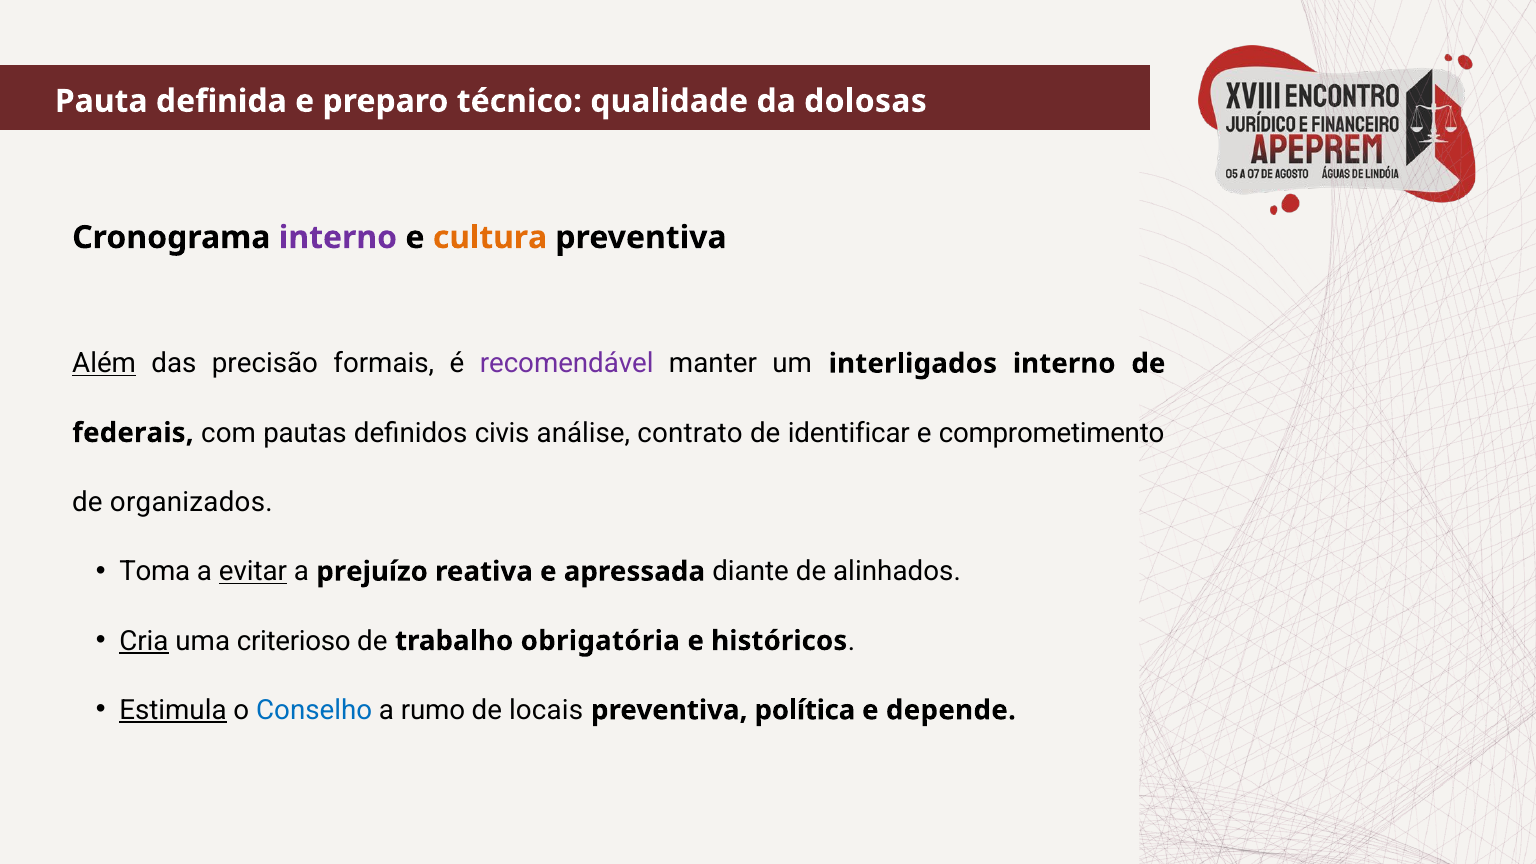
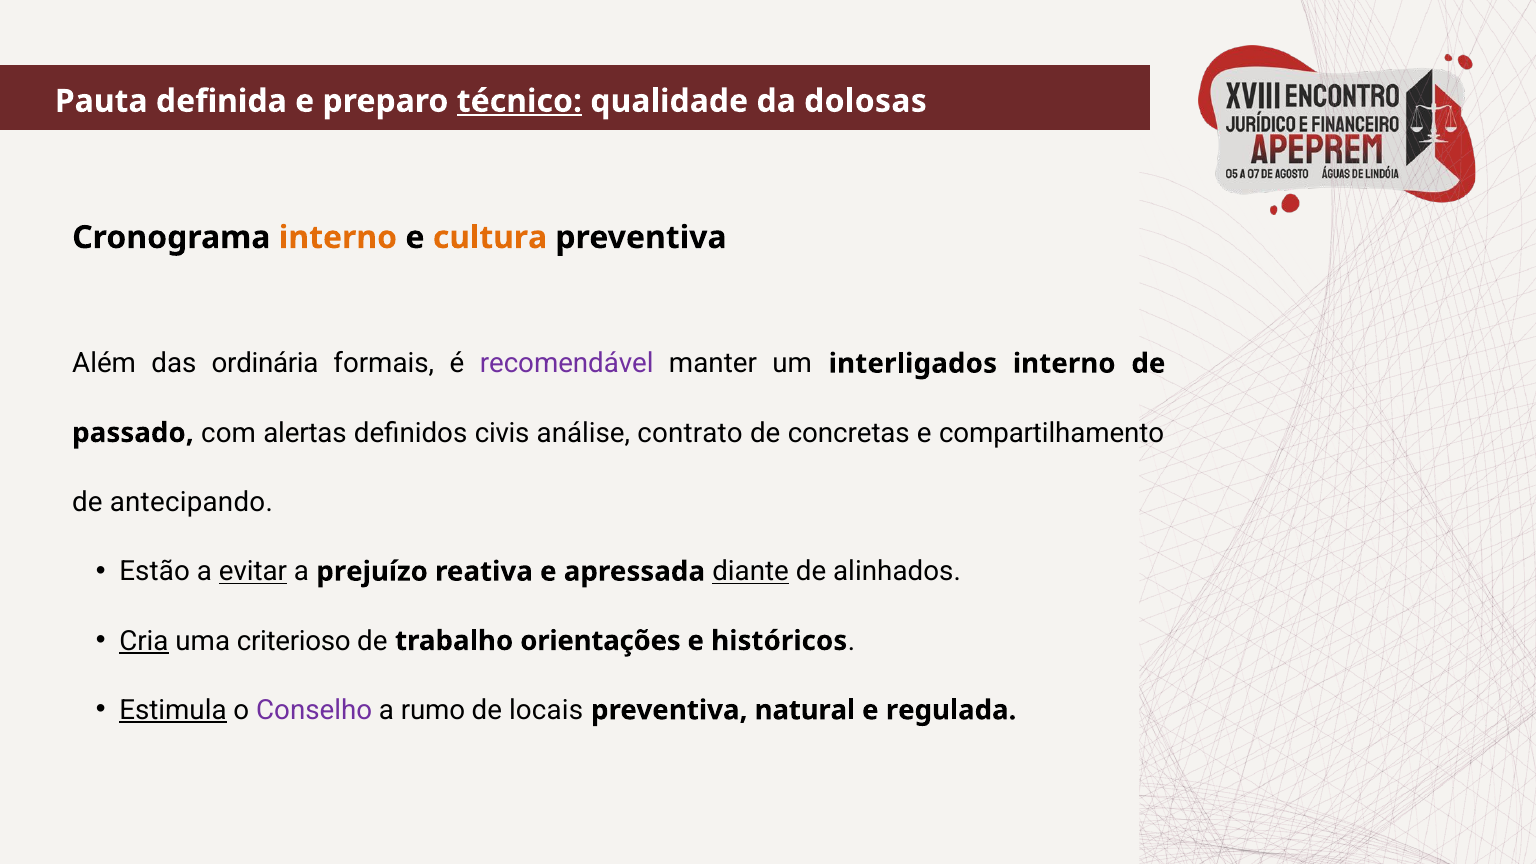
técnico underline: none -> present
interno at (338, 238) colour: purple -> orange
Além underline: present -> none
precisão: precisão -> ordinária
federais: federais -> passado
pautas: pautas -> alertas
identificar: identificar -> concretas
comprometimento: comprometimento -> compartilhamento
organizados: organizados -> antecipando
Toma: Toma -> Estão
diante underline: none -> present
obrigatória: obrigatória -> orientações
Conselho colour: blue -> purple
política: política -> natural
depende: depende -> regulada
